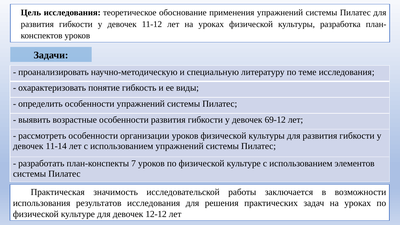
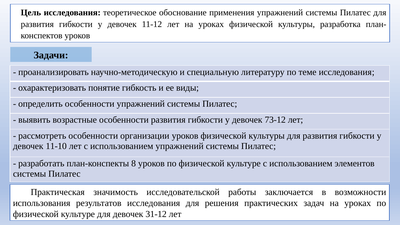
69-12: 69-12 -> 73-12
11-14: 11-14 -> 11-10
7: 7 -> 8
12-12: 12-12 -> 31-12
